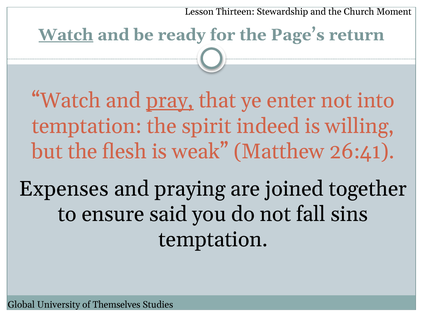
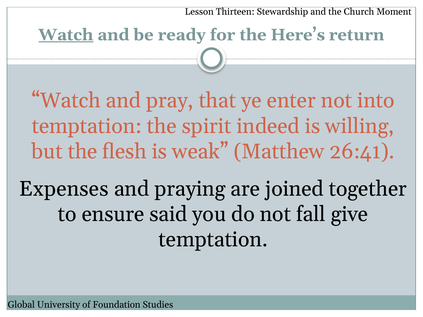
Page’s: Page’s -> Here’s
pray underline: present -> none
sins: sins -> give
Themselves: Themselves -> Foundation
